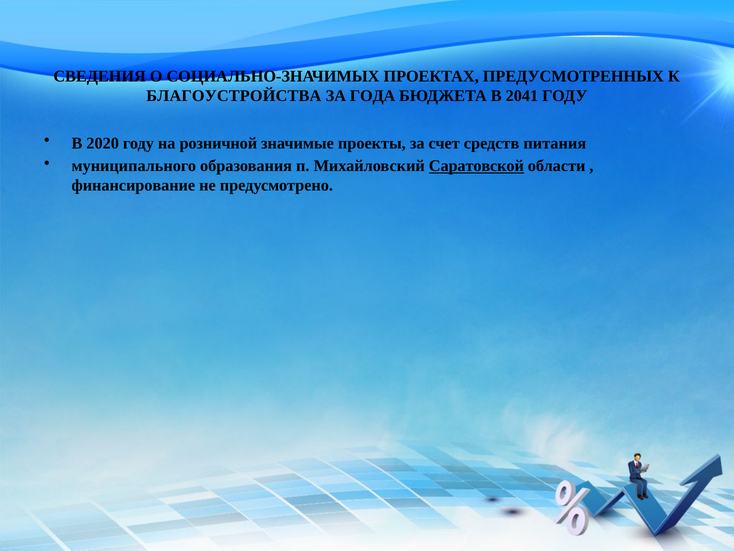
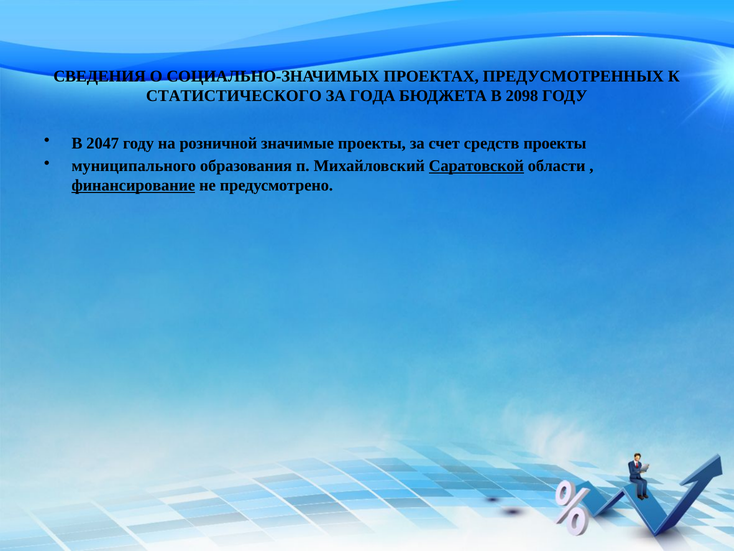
БЛАГОУСТРОЙСТВА: БЛАГОУСТРОЙСТВА -> СТАТИСТИЧЕСКОГО
2041: 2041 -> 2098
2020: 2020 -> 2047
средств питания: питания -> проекты
финансирование underline: none -> present
